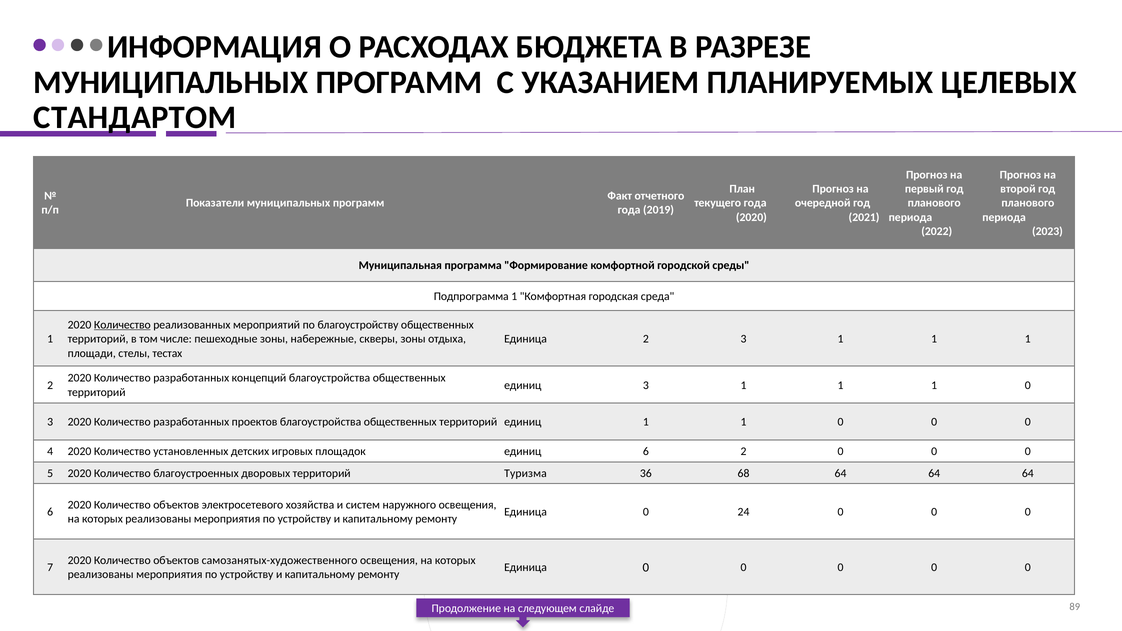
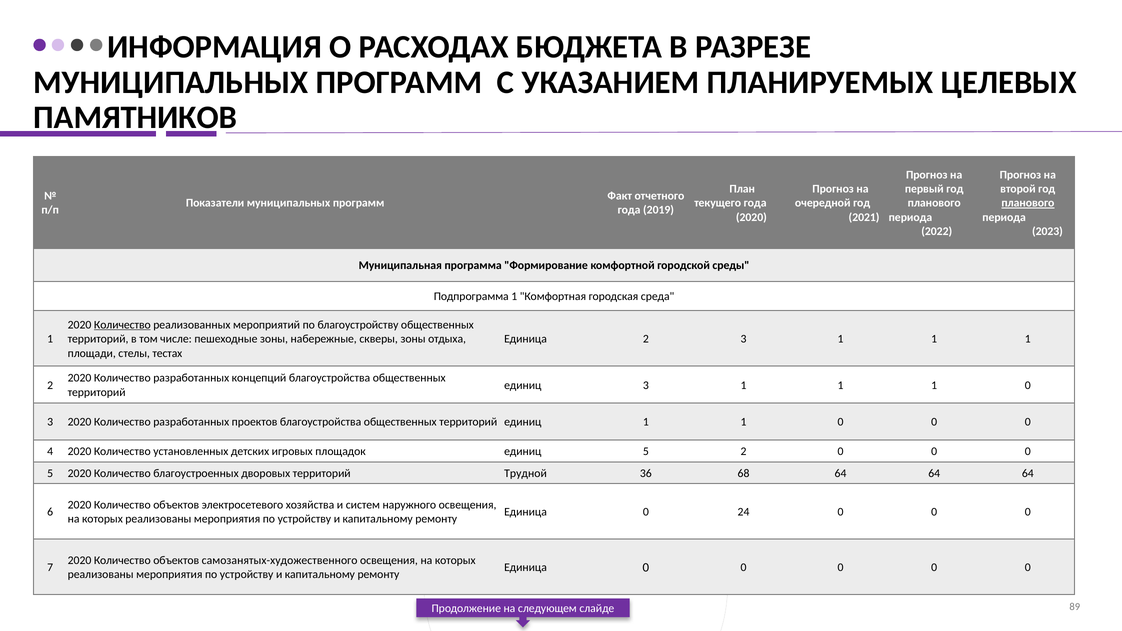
СТАНДАРТОМ: СТАНДАРТОМ -> ПАМЯТНИКОВ
планового at (1028, 203) underline: none -> present
единиц 6: 6 -> 5
Туризма: Туризма -> Трудной
